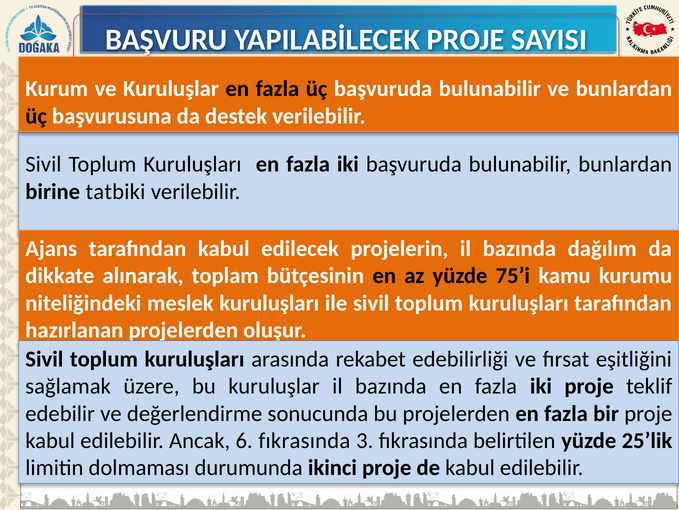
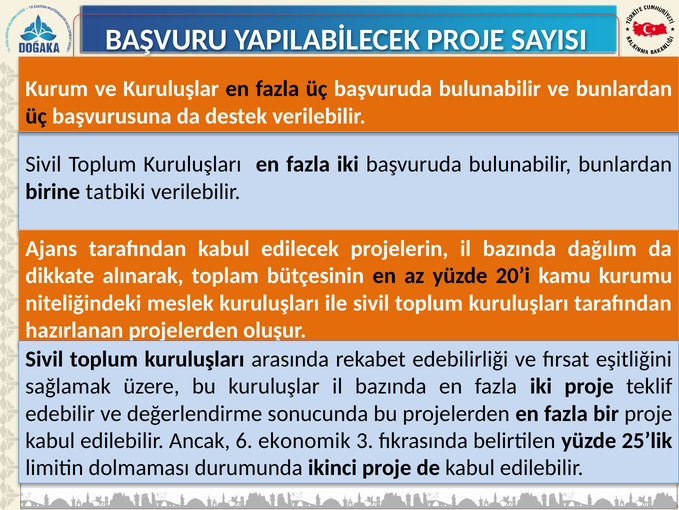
75’i: 75’i -> 20’i
6 fıkrasında: fıkrasında -> ekonomik
